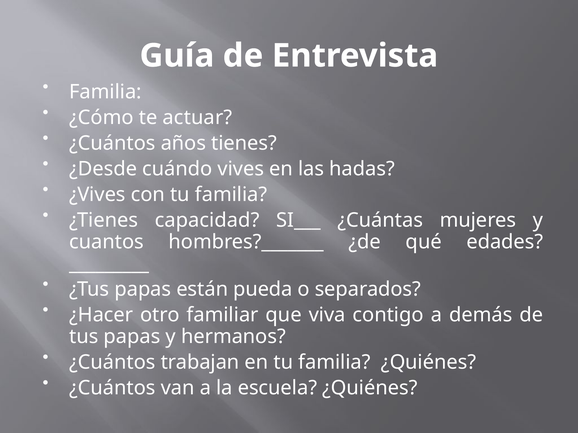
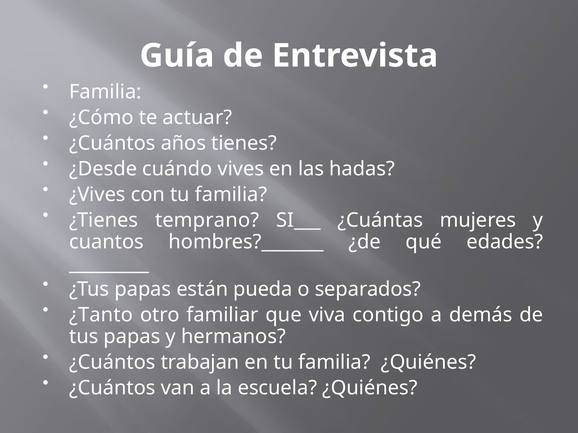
capacidad: capacidad -> temprano
¿Hacer: ¿Hacer -> ¿Tanto
